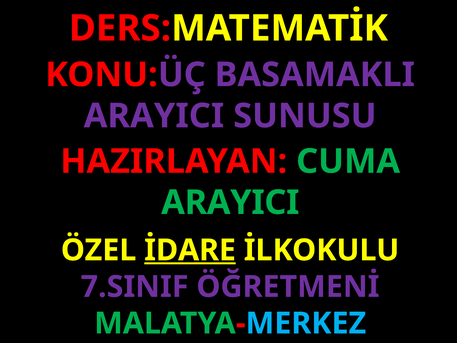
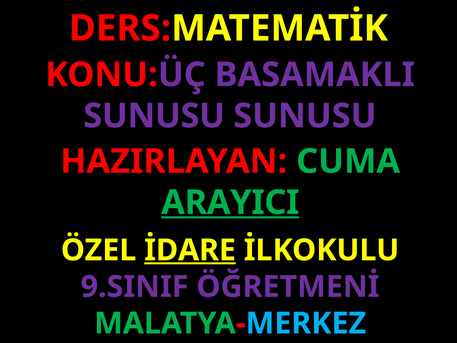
ARAYICI at (154, 116): ARAYICI -> SUNUSU
ARAYICI at (230, 202) underline: none -> present
7.SINIF: 7.SINIF -> 9.SINIF
